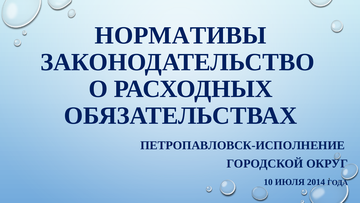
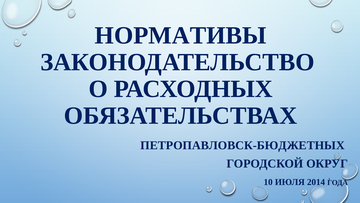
ПЕТРОПАВЛОВСК-ИСПОЛНЕНИЕ: ПЕТРОПАВЛОВСК-ИСПОЛНЕНИЕ -> ПЕТРОПАВЛОВСК-БЮДЖЕТНЫХ
